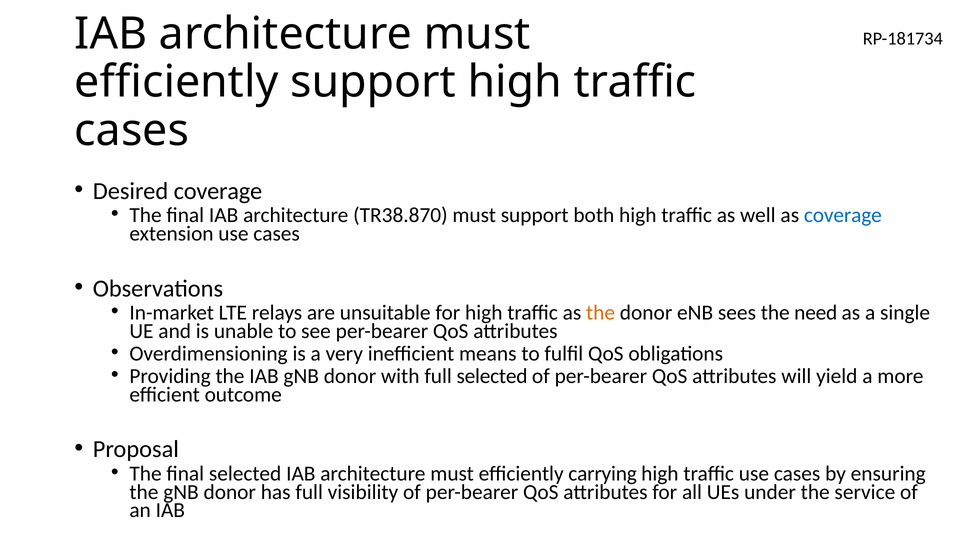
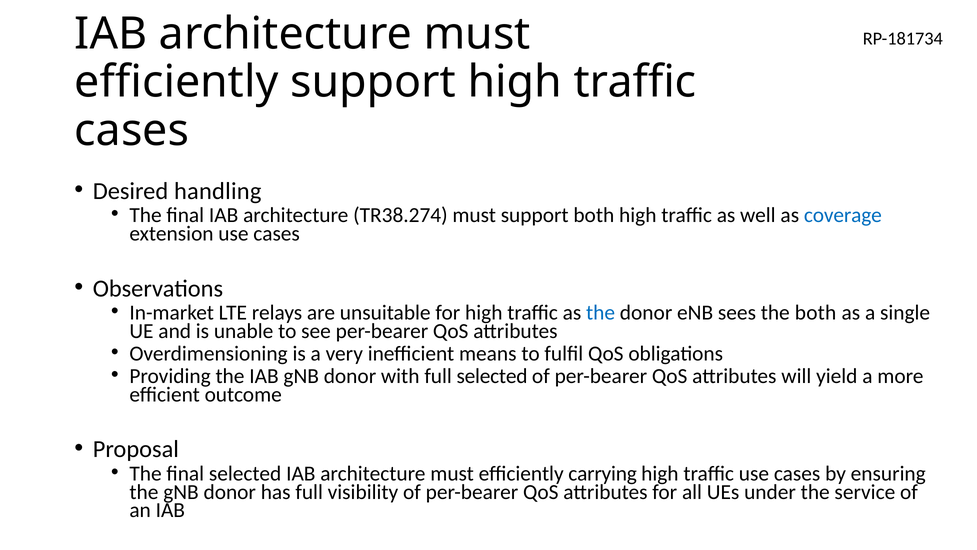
Desired coverage: coverage -> handling
TR38.870: TR38.870 -> TR38.274
the at (601, 312) colour: orange -> blue
the need: need -> both
